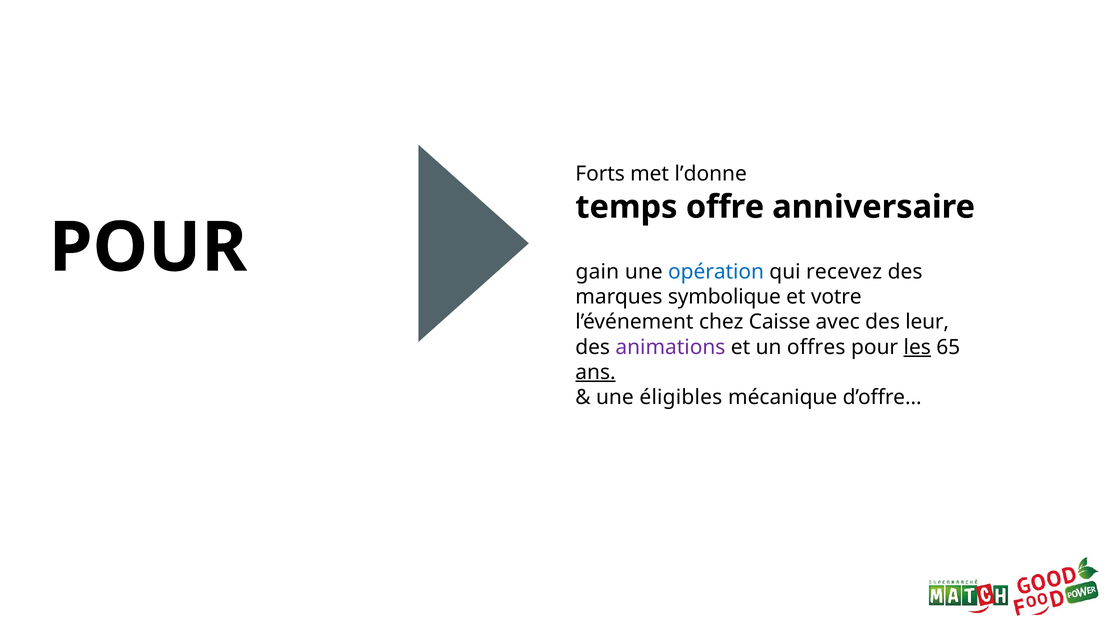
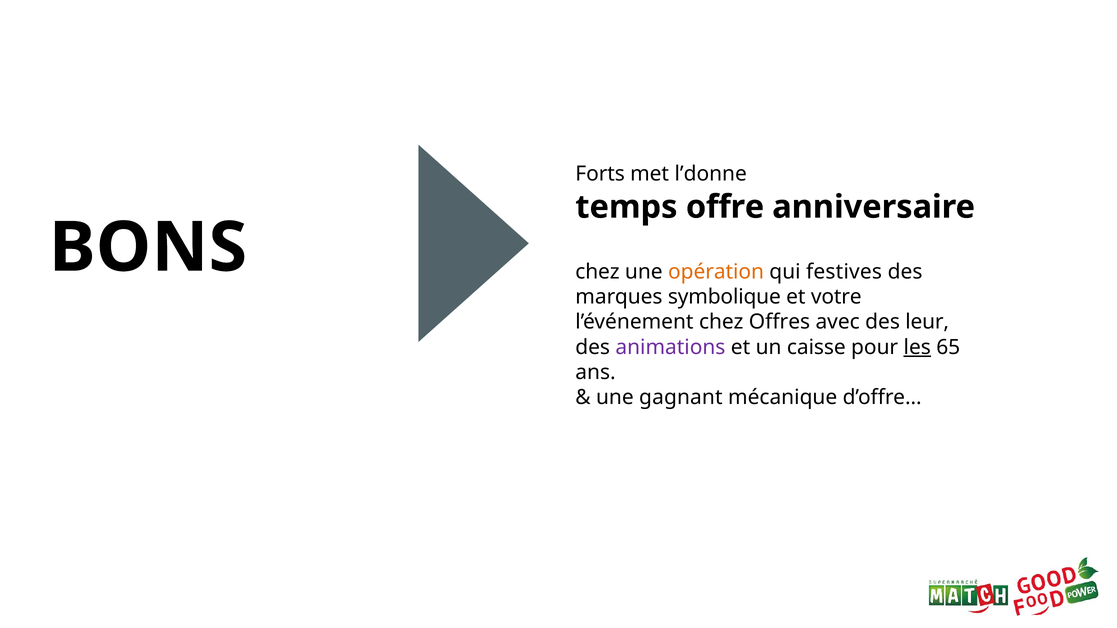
POUR at (148, 248): POUR -> BONS
gain at (597, 272): gain -> chez
opération colour: blue -> orange
recevez: recevez -> festives
Caisse: Caisse -> Offres
offres: offres -> caisse
ans underline: present -> none
éligibles: éligibles -> gagnant
